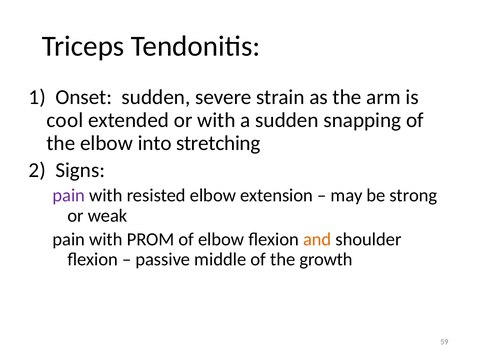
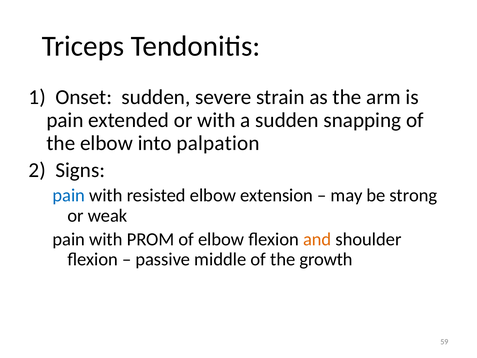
cool at (65, 120): cool -> pain
stretching: stretching -> palpation
pain at (69, 195) colour: purple -> blue
